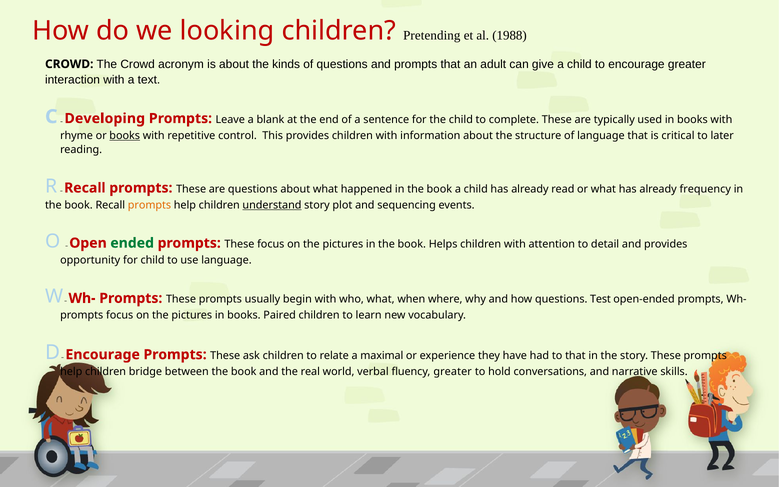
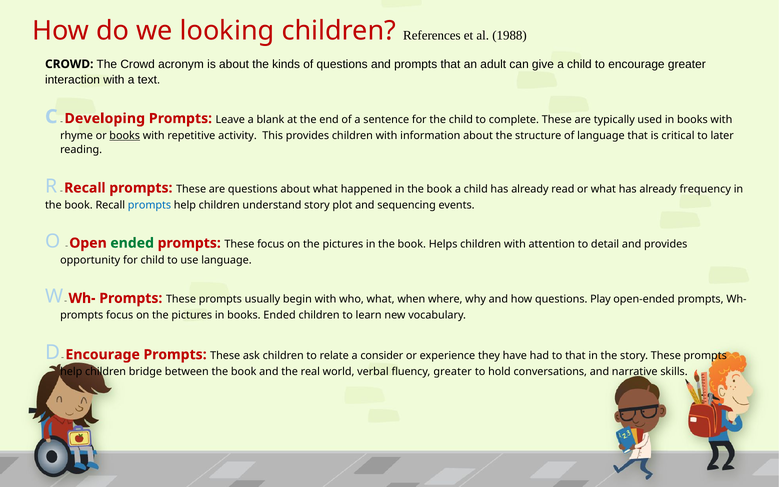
Pretending: Pretending -> References
control: control -> activity
prompts at (149, 205) colour: orange -> blue
understand underline: present -> none
Test: Test -> Play
books Paired: Paired -> Ended
maximal: maximal -> consider
